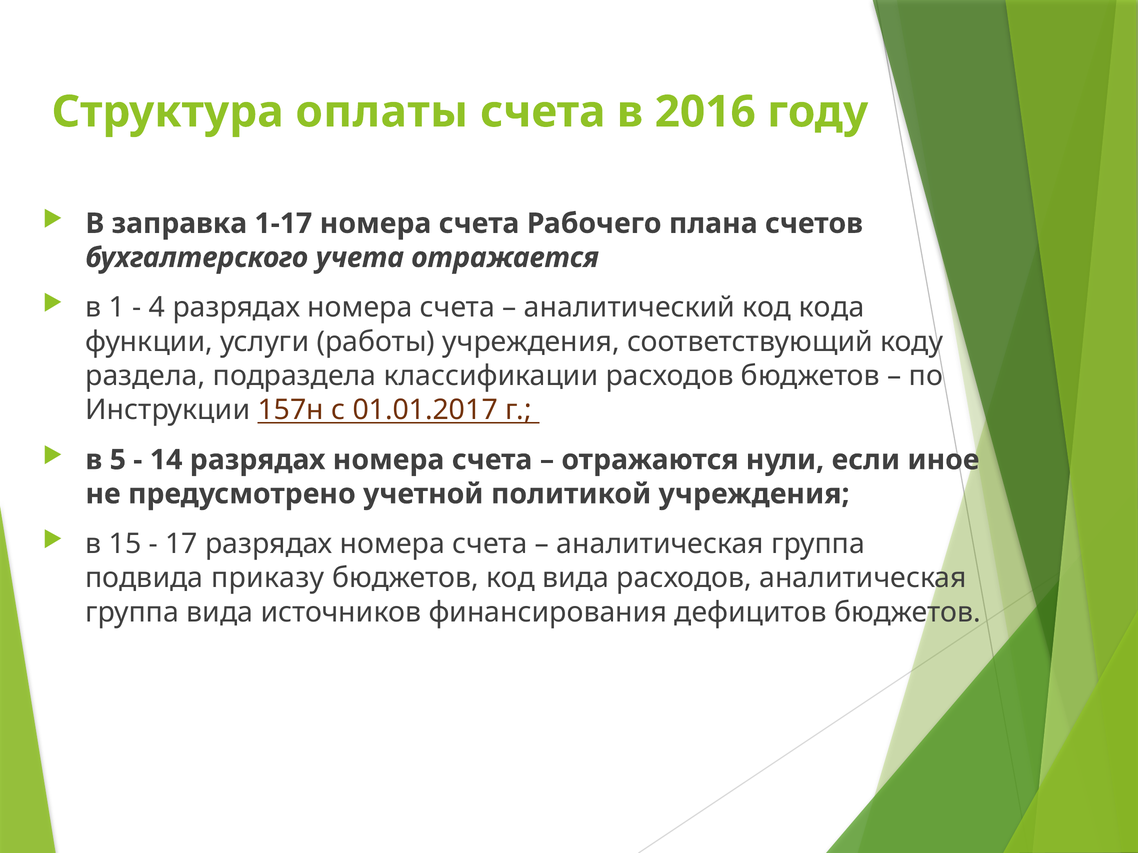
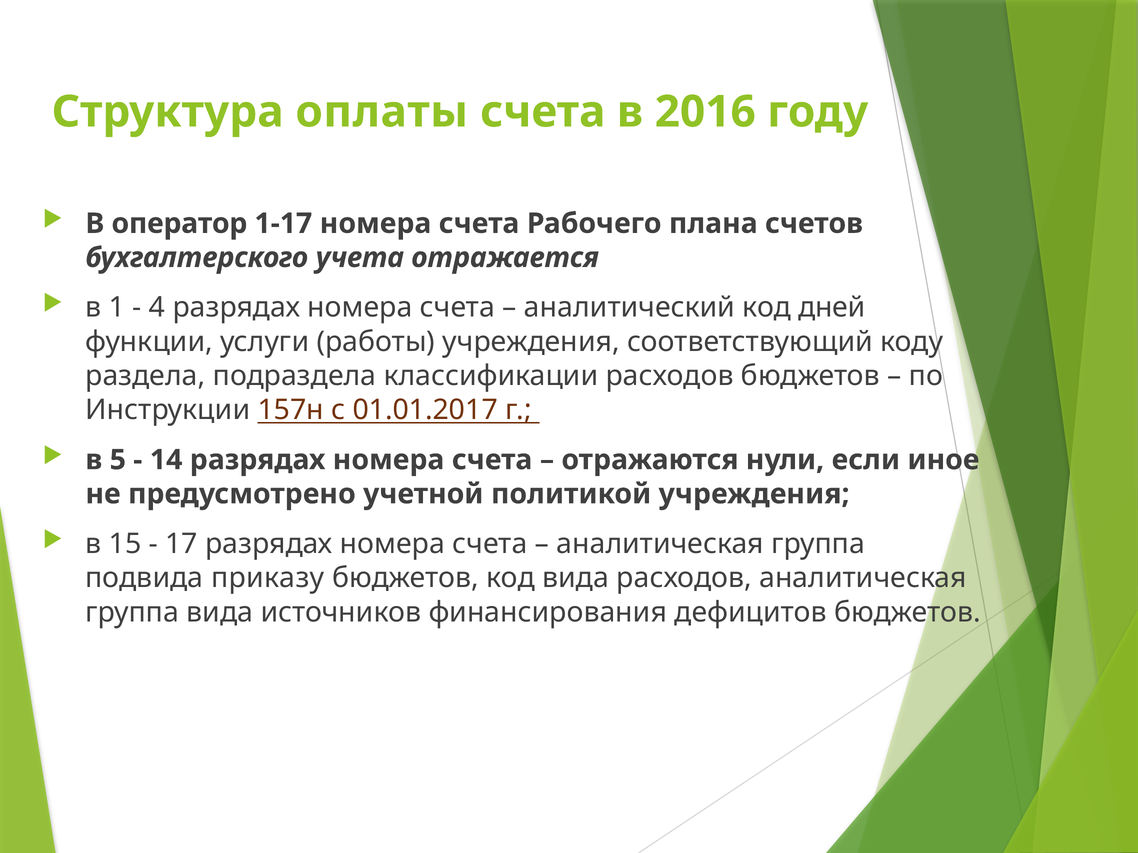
заправка: заправка -> оператор
кода: кода -> дней
